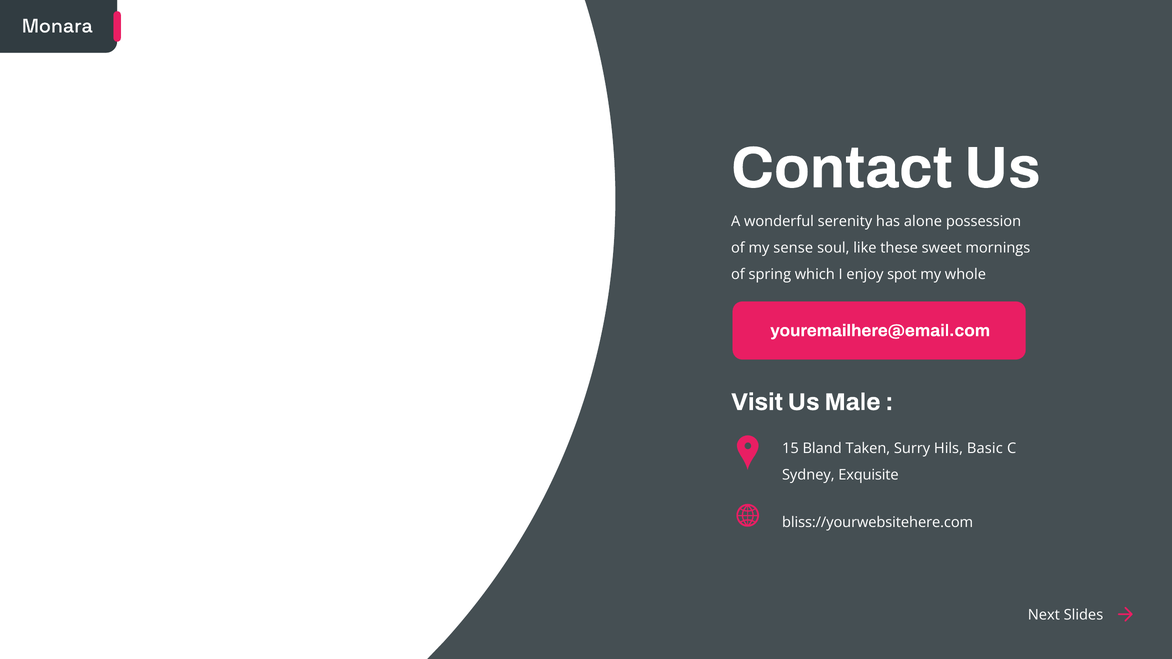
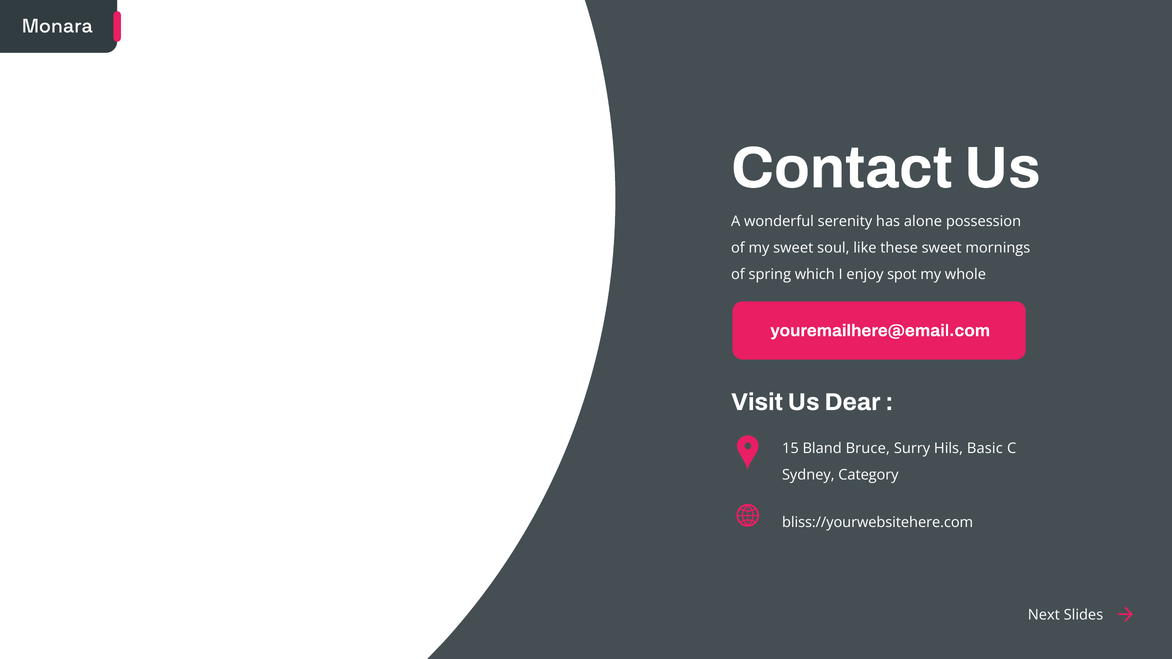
my sense: sense -> sweet
Male: Male -> Dear
Taken: Taken -> Bruce
Exquisite: Exquisite -> Category
